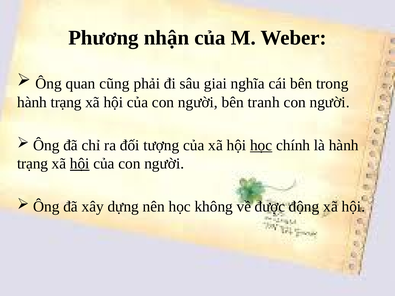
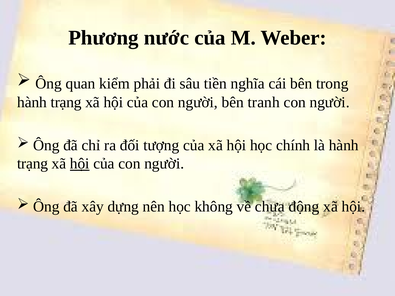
nhận: nhận -> nước
cũng: cũng -> kiểm
giai: giai -> tiền
học at (261, 145) underline: present -> none
được: được -> chưa
